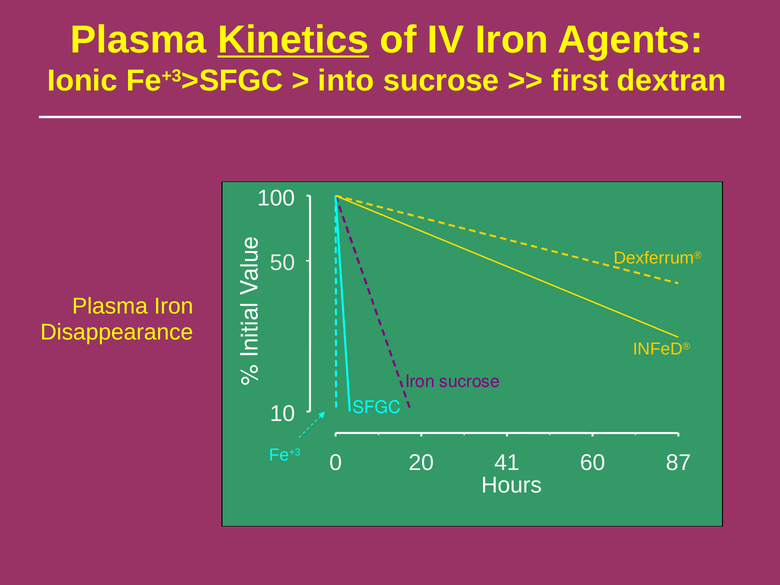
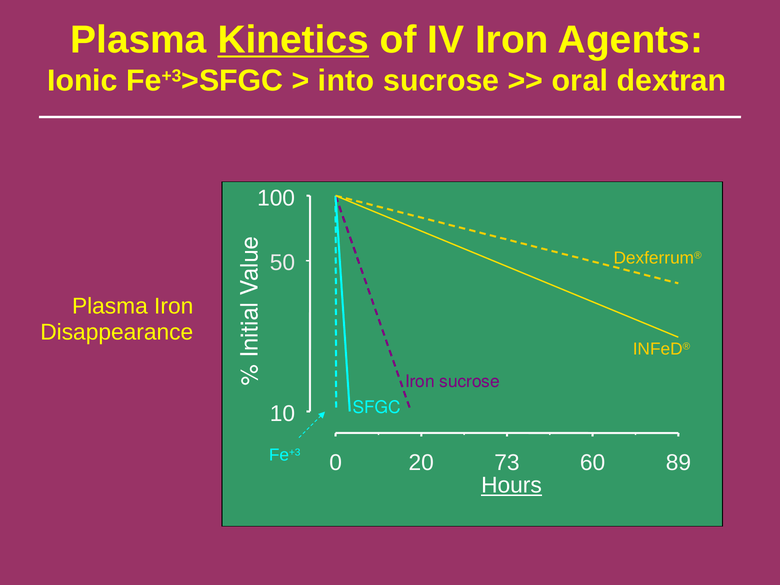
first: first -> oral
41: 41 -> 73
87: 87 -> 89
Hours underline: none -> present
